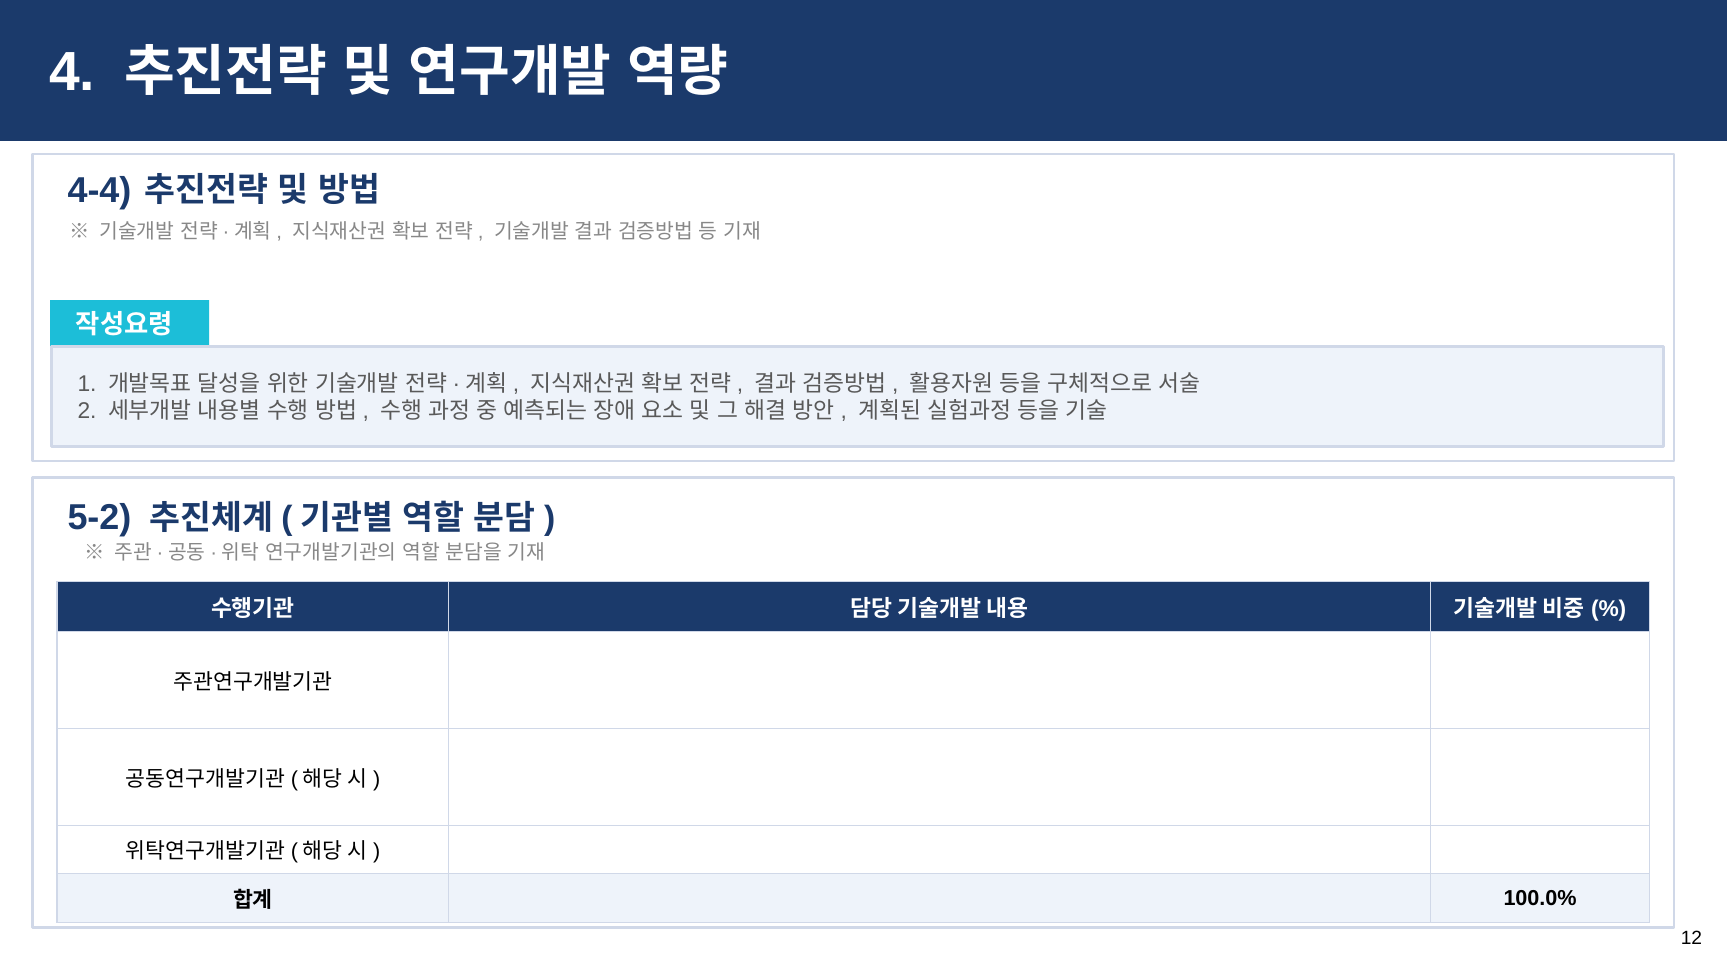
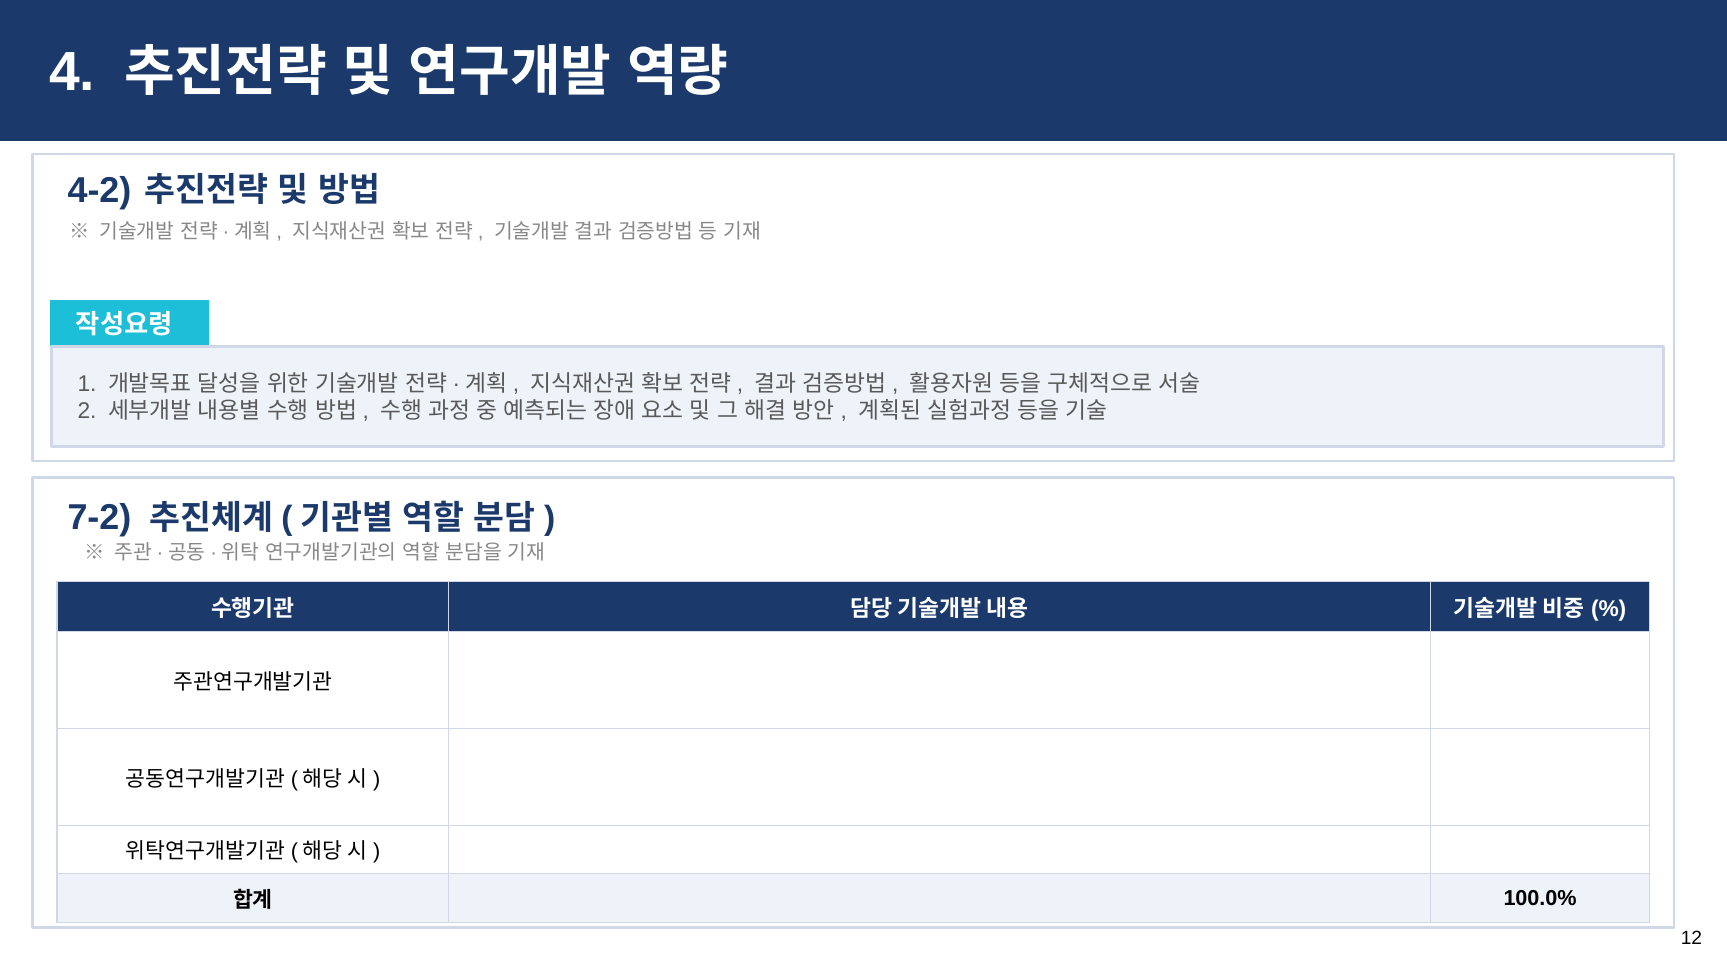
4-4: 4-4 -> 4-2
5-2: 5-2 -> 7-2
